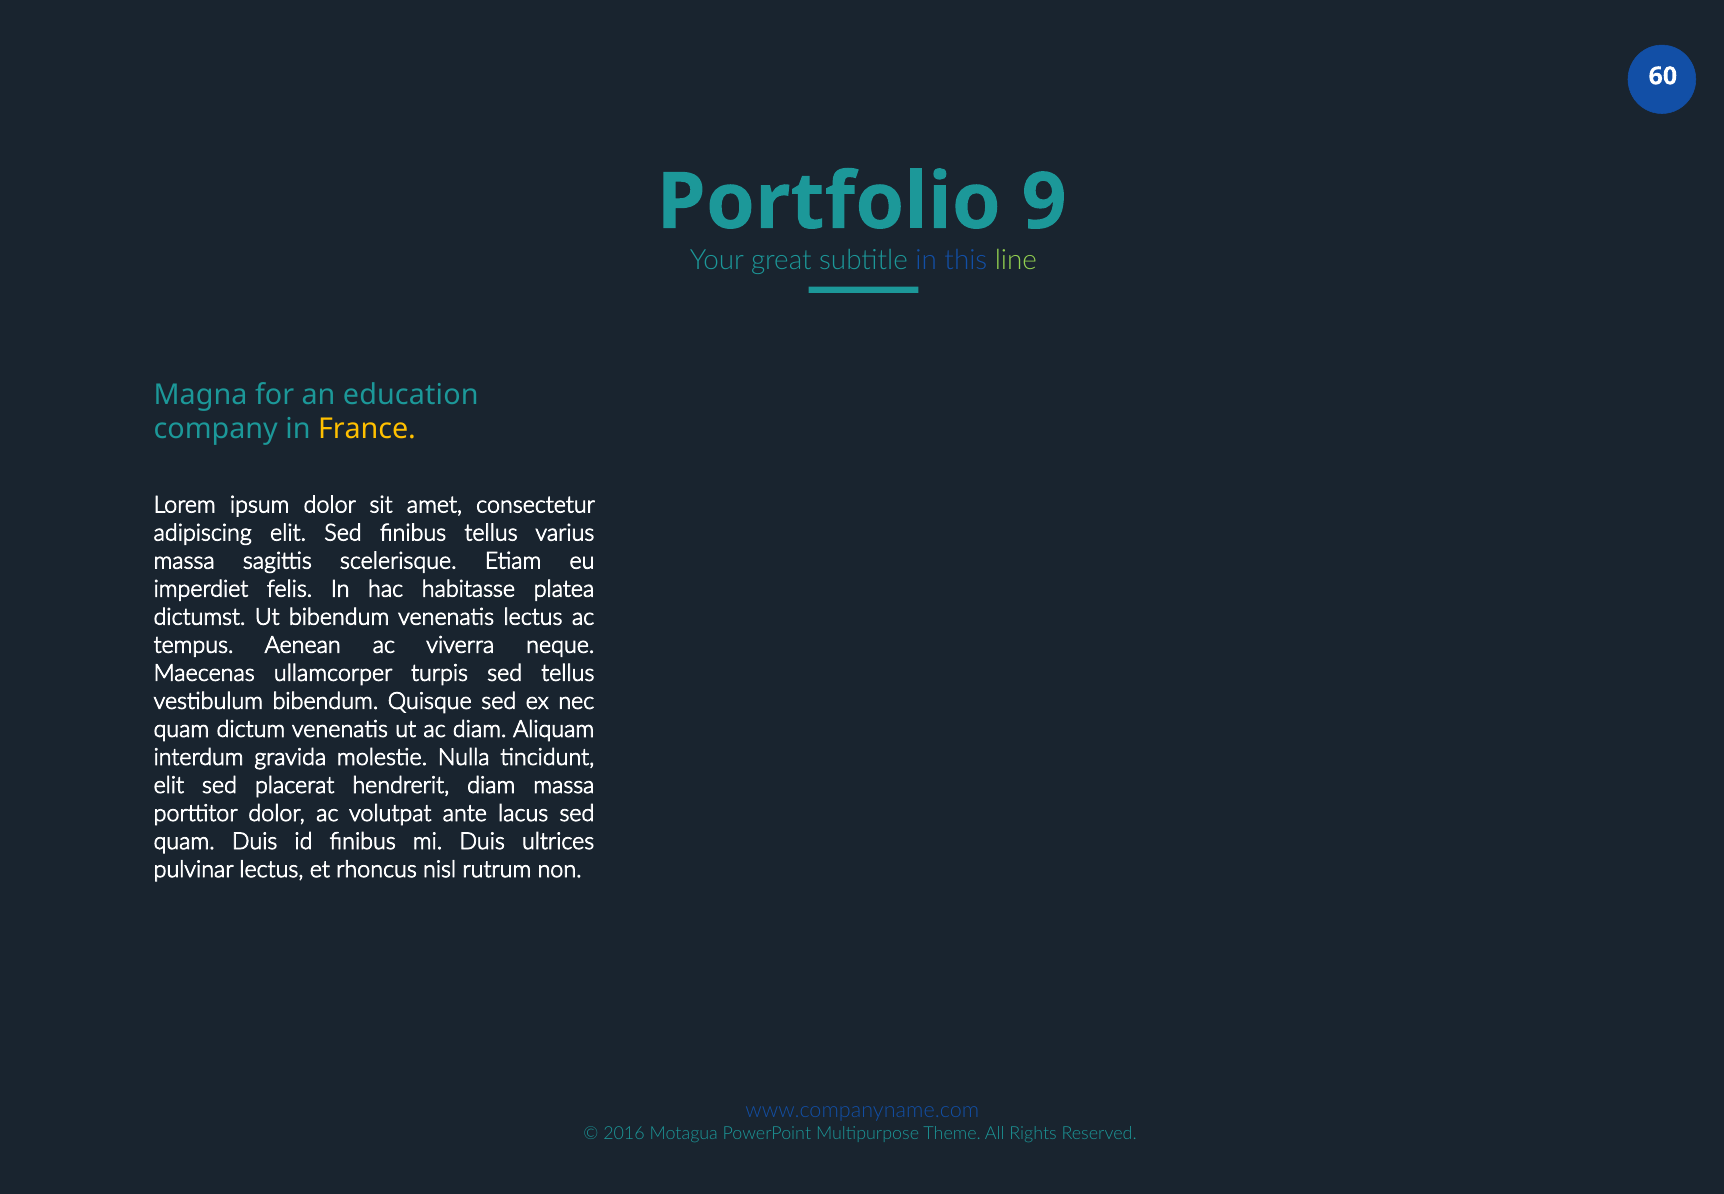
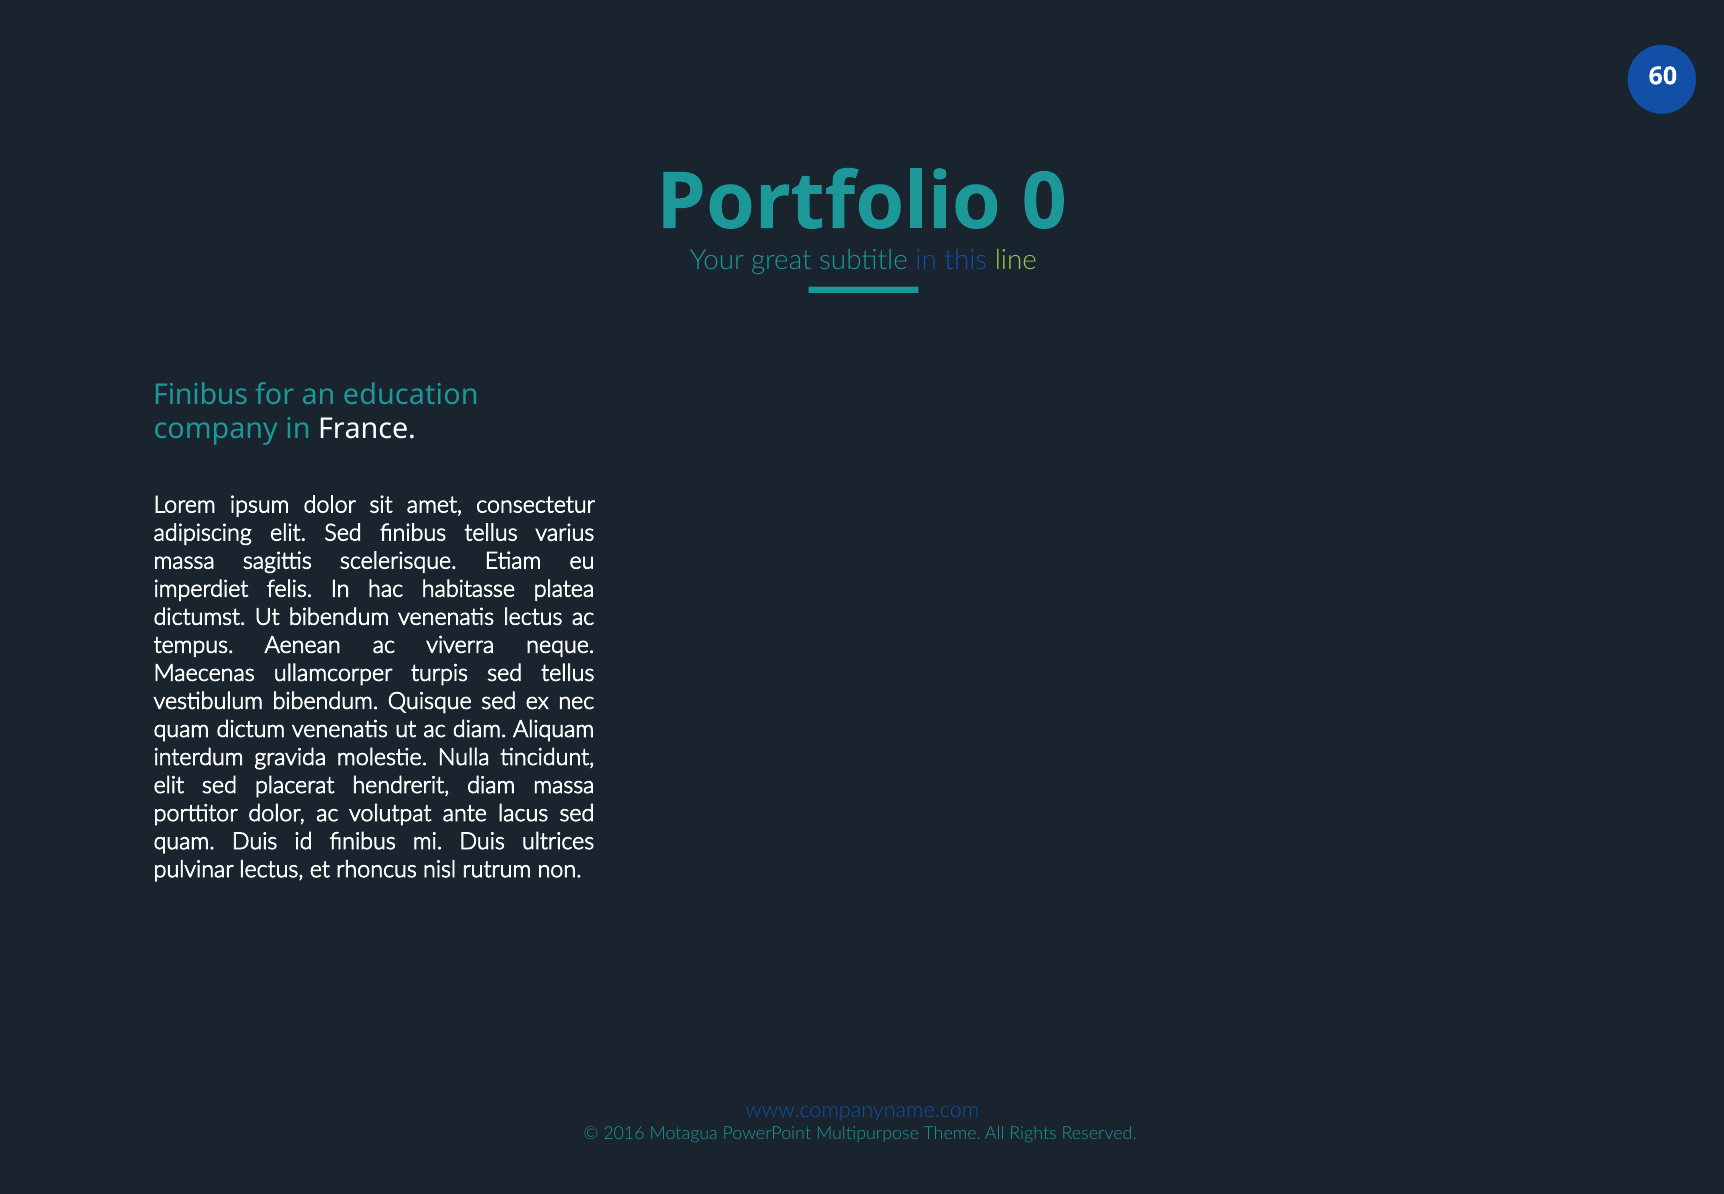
9: 9 -> 0
Magna at (201, 394): Magna -> Finibus
France colour: yellow -> white
